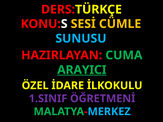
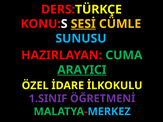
SESİ underline: none -> present
